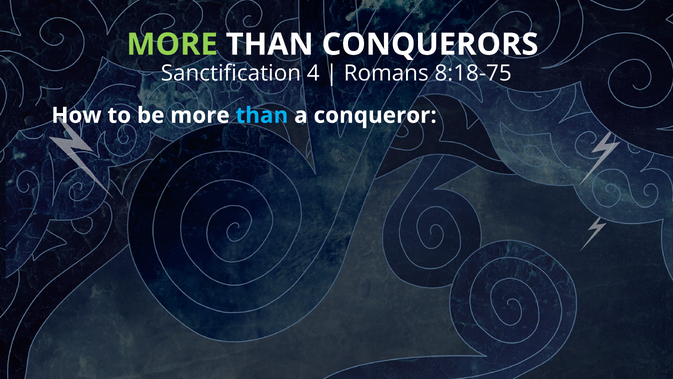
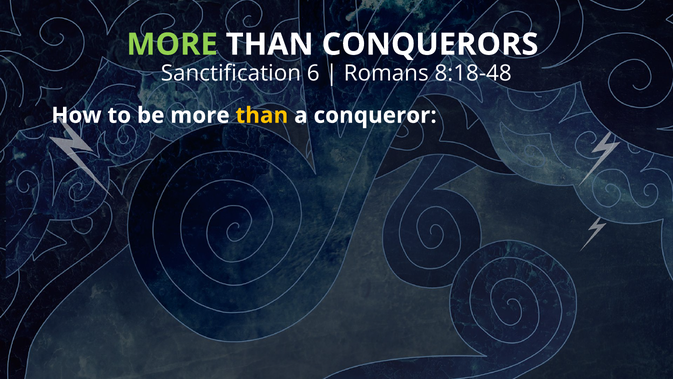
4: 4 -> 6
8:18-75: 8:18-75 -> 8:18-48
than at (262, 115) colour: light blue -> yellow
